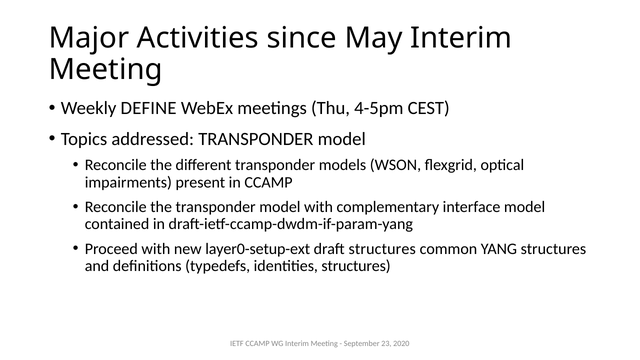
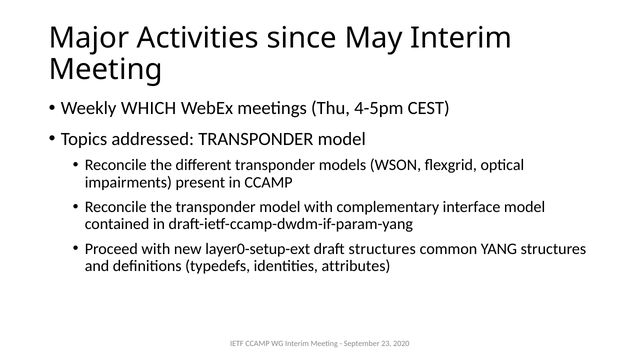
DEFINE: DEFINE -> WHICH
identities structures: structures -> attributes
